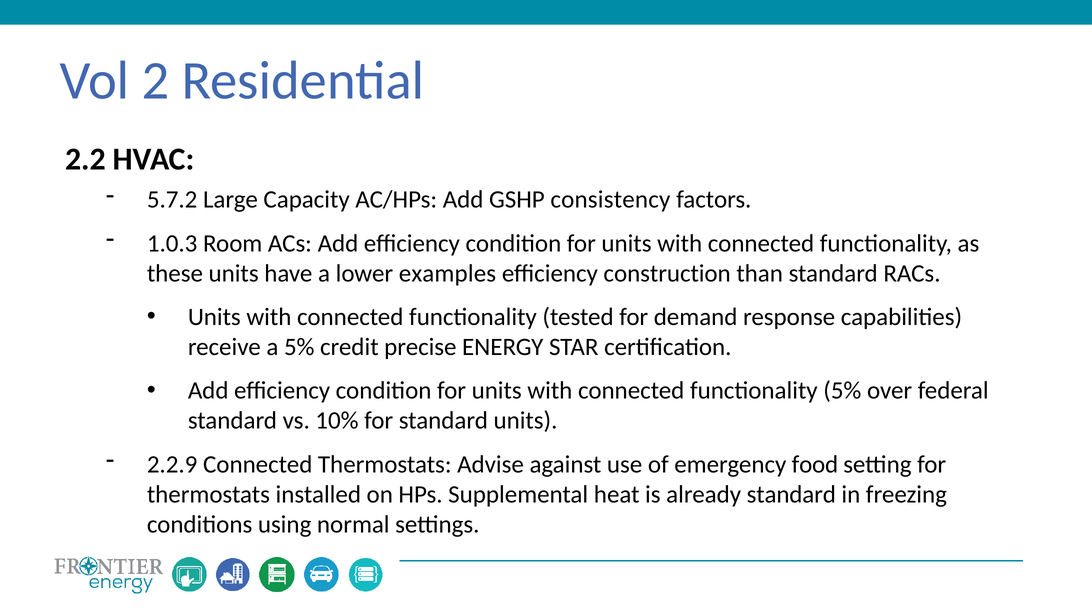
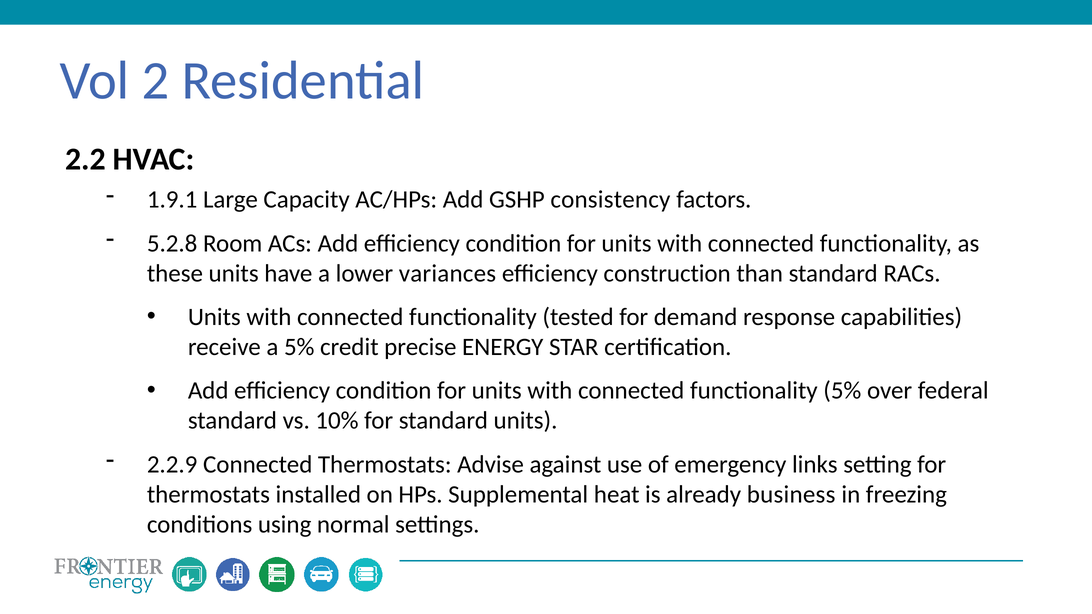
5.7.2: 5.7.2 -> 1.9.1
1.0.3: 1.0.3 -> 5.2.8
examples: examples -> variances
food: food -> links
already standard: standard -> business
